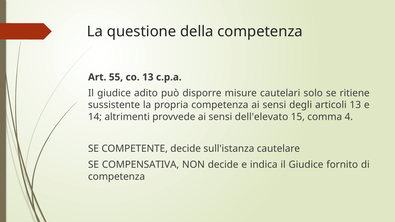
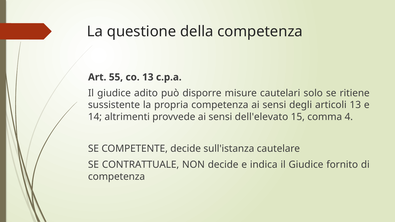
COMPENSATIVA: COMPENSATIVA -> CONTRATTUALE
